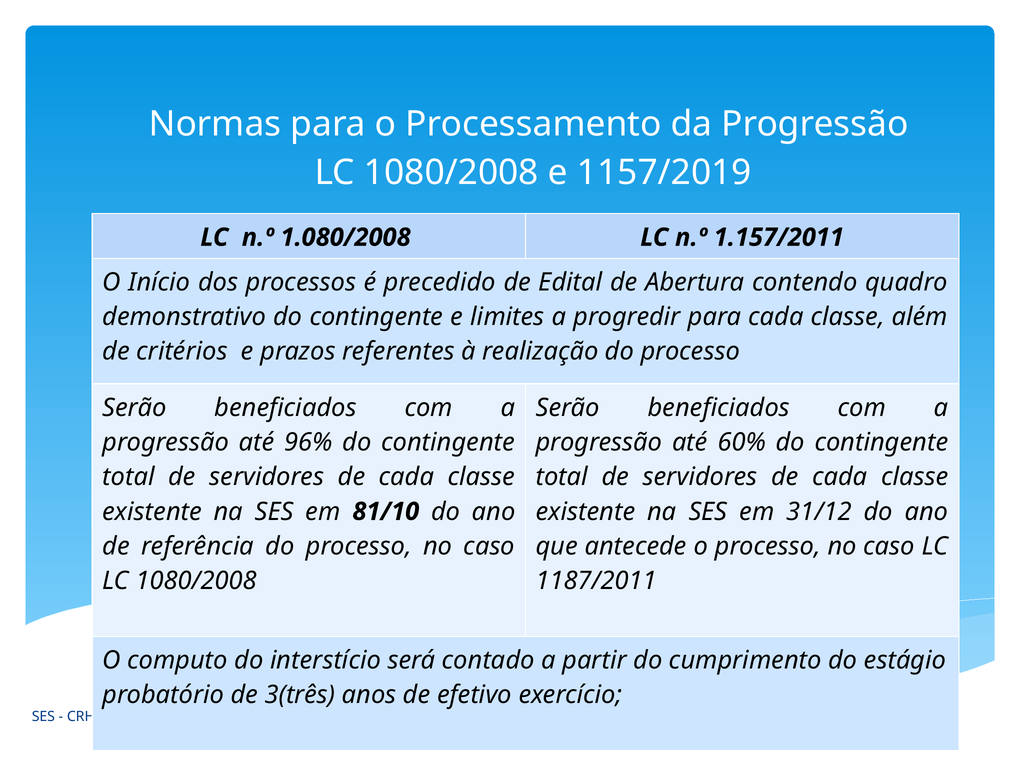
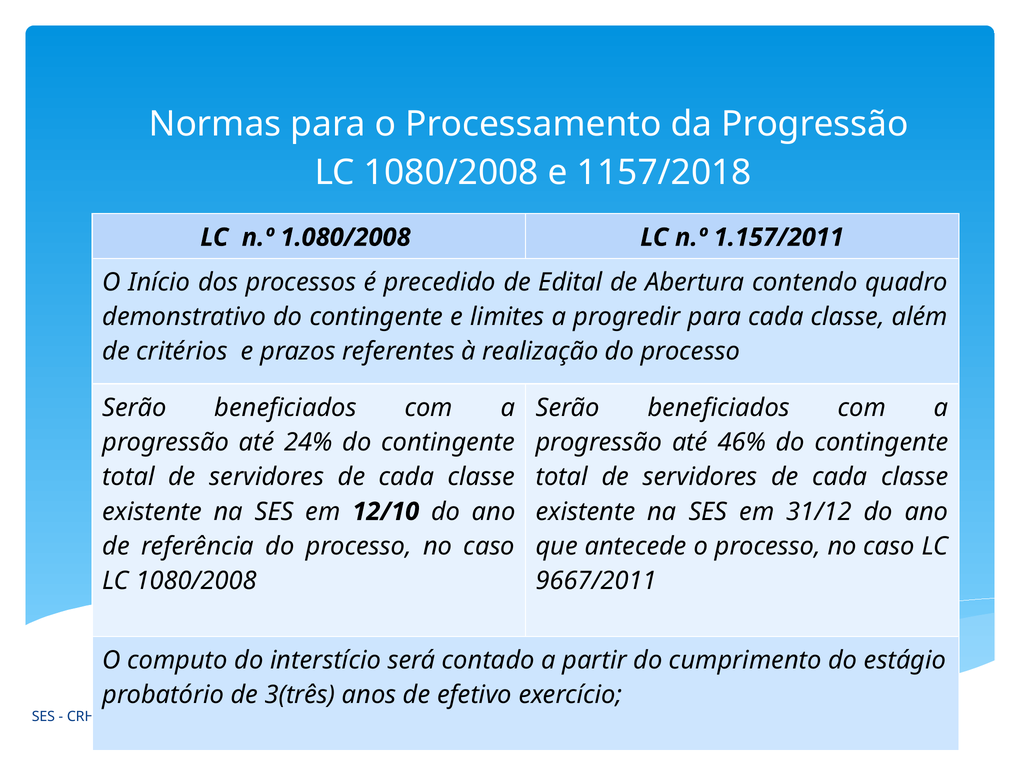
1157/2019: 1157/2019 -> 1157/2018
96%: 96% -> 24%
60%: 60% -> 46%
81/10: 81/10 -> 12/10
1187/2011: 1187/2011 -> 9667/2011
